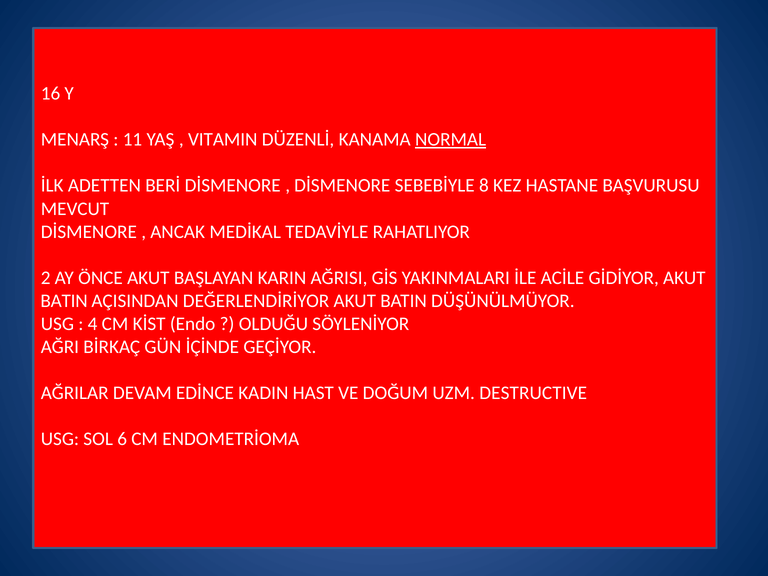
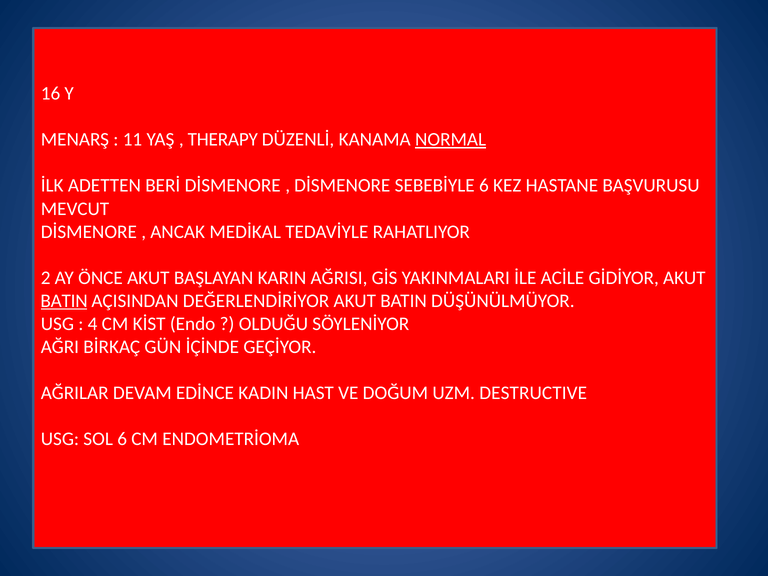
VITAMIN: VITAMIN -> THERAPY
SEBEBİYLE 8: 8 -> 6
BATIN at (64, 301) underline: none -> present
